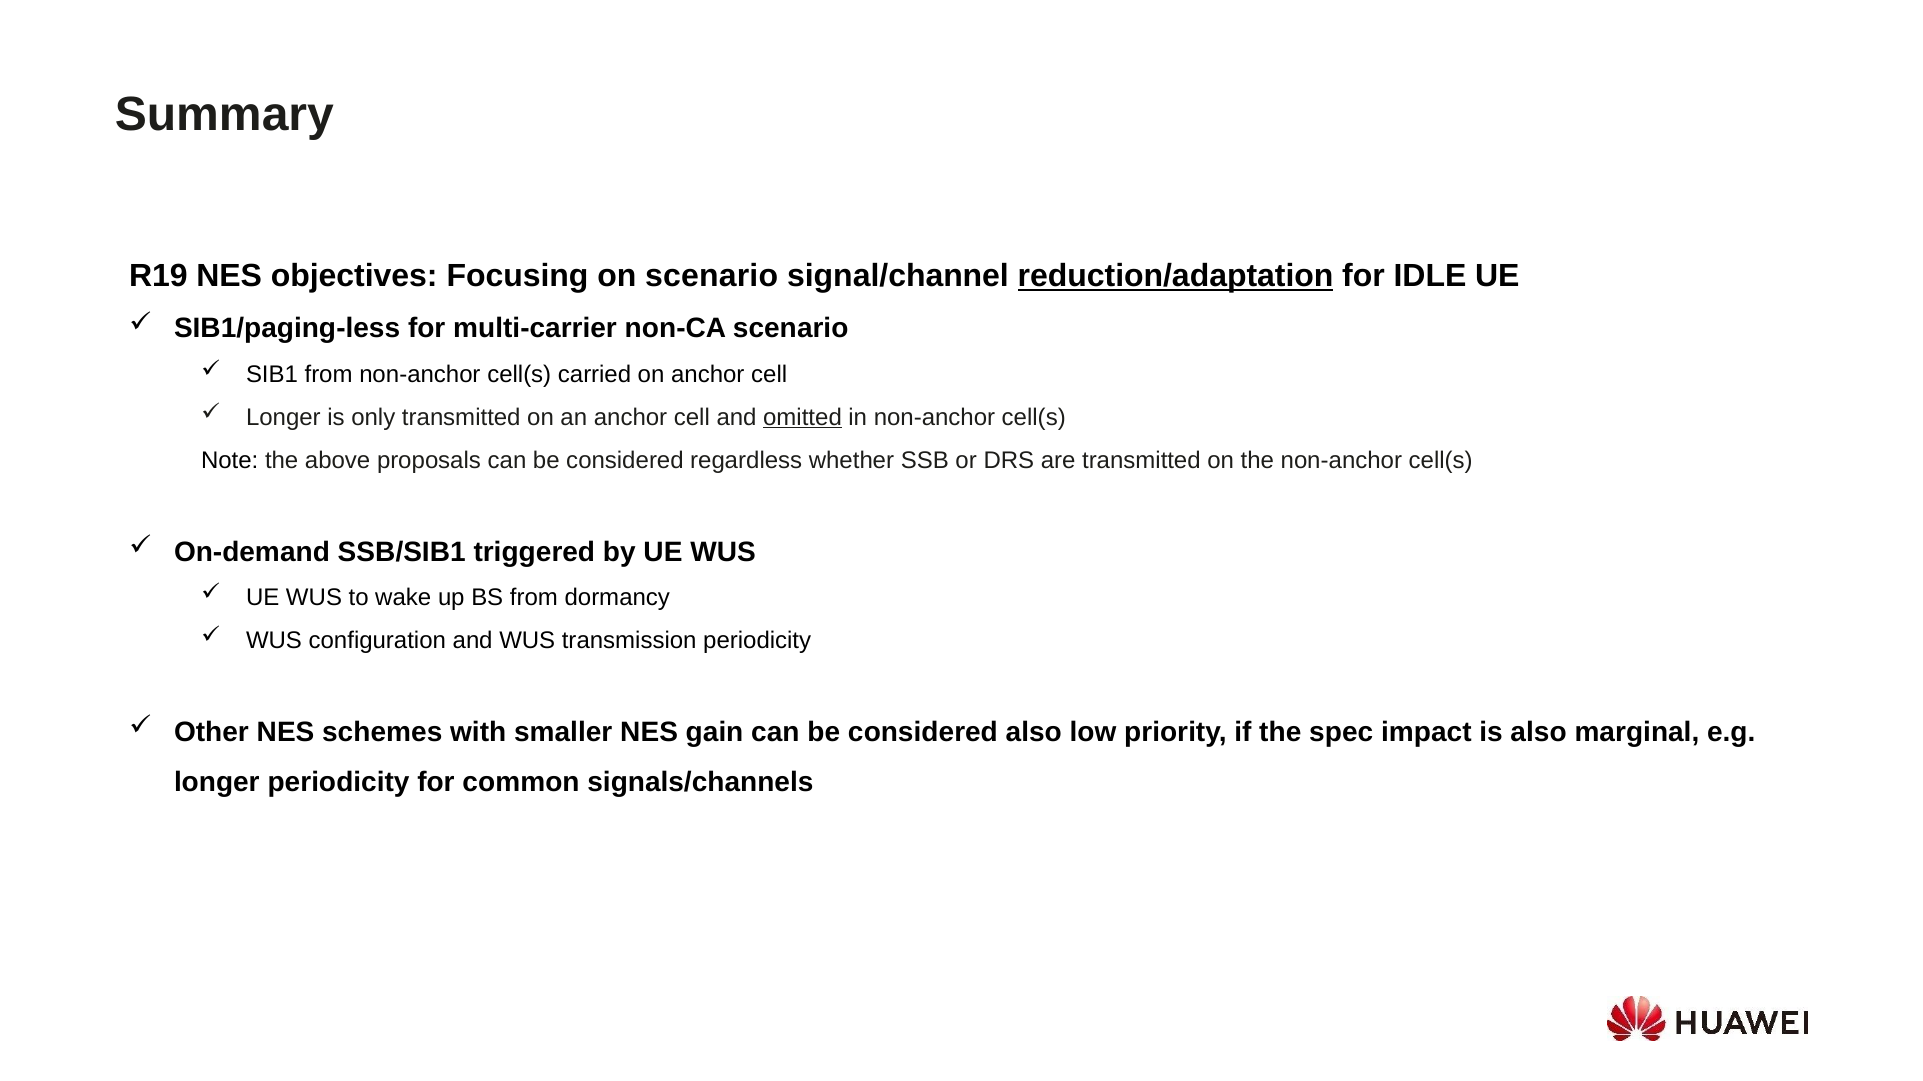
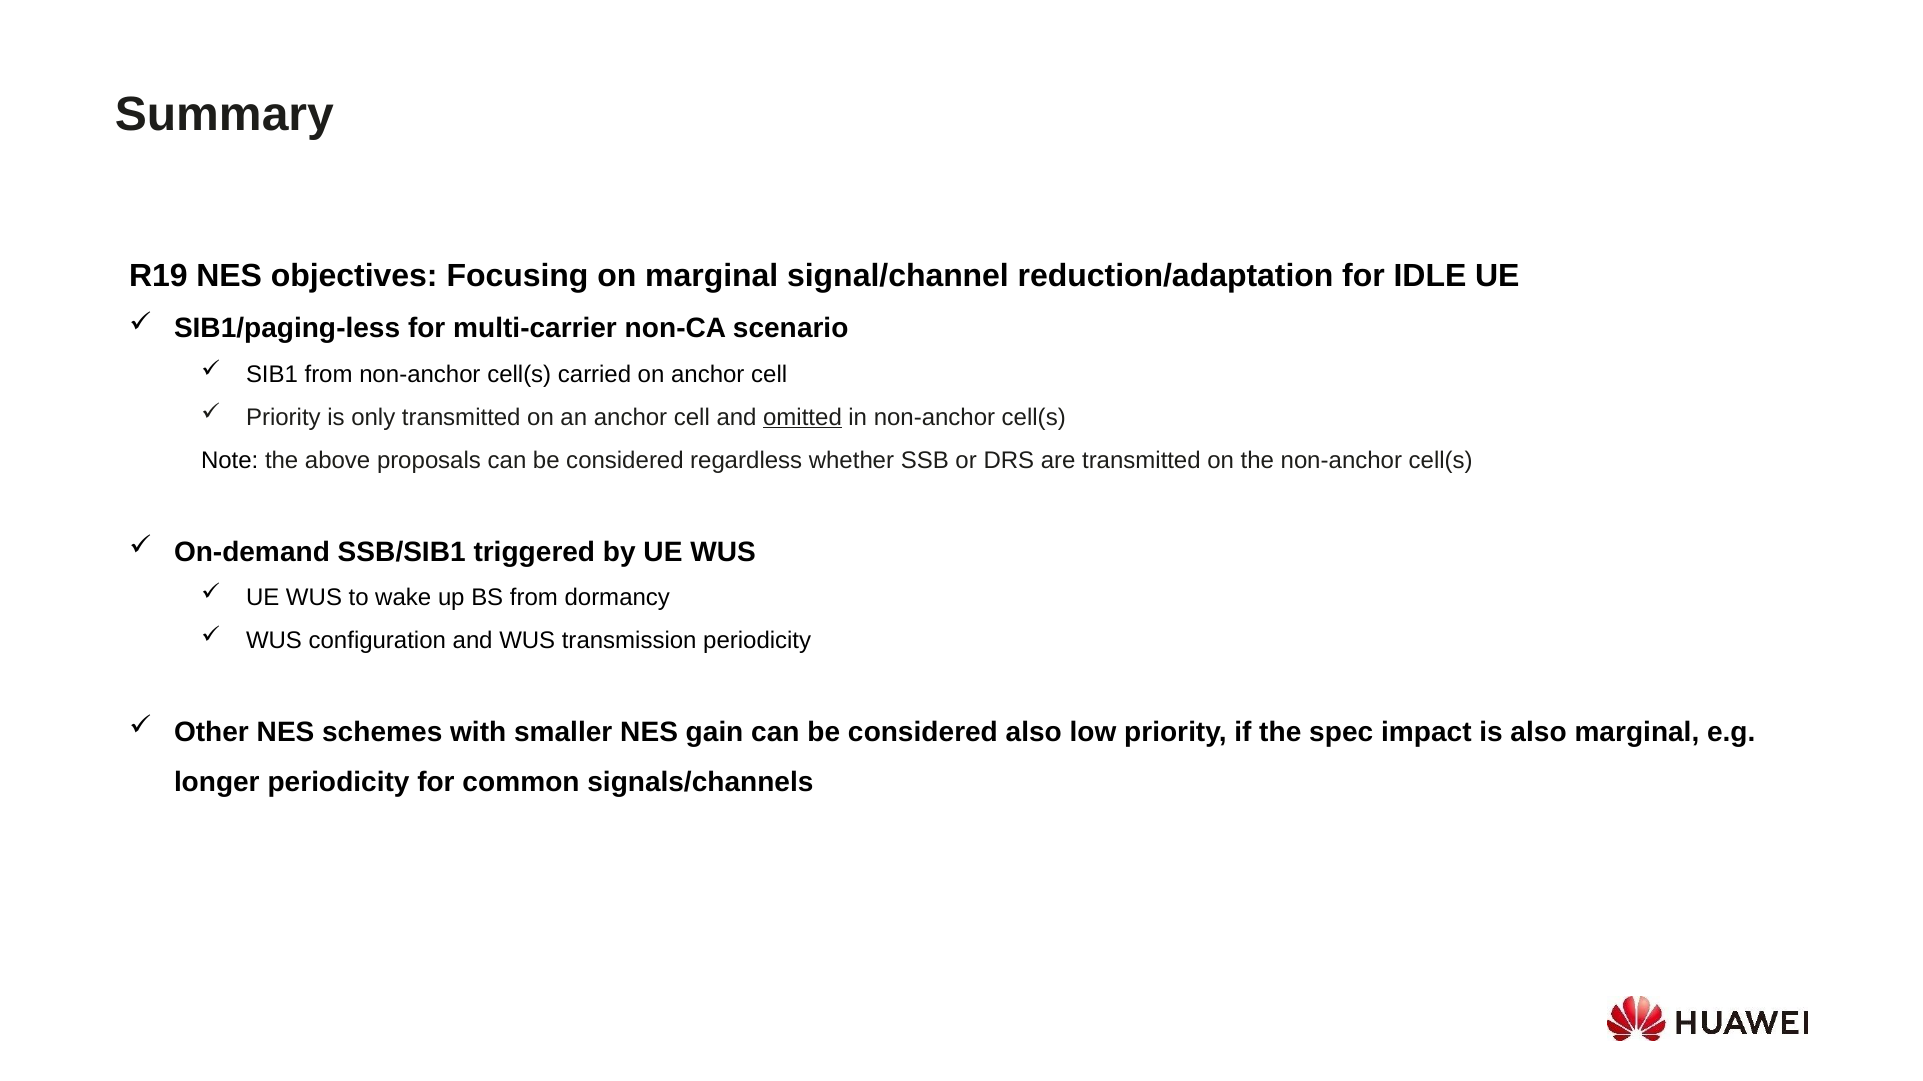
on scenario: scenario -> marginal
reduction/adaptation underline: present -> none
Longer at (283, 417): Longer -> Priority
